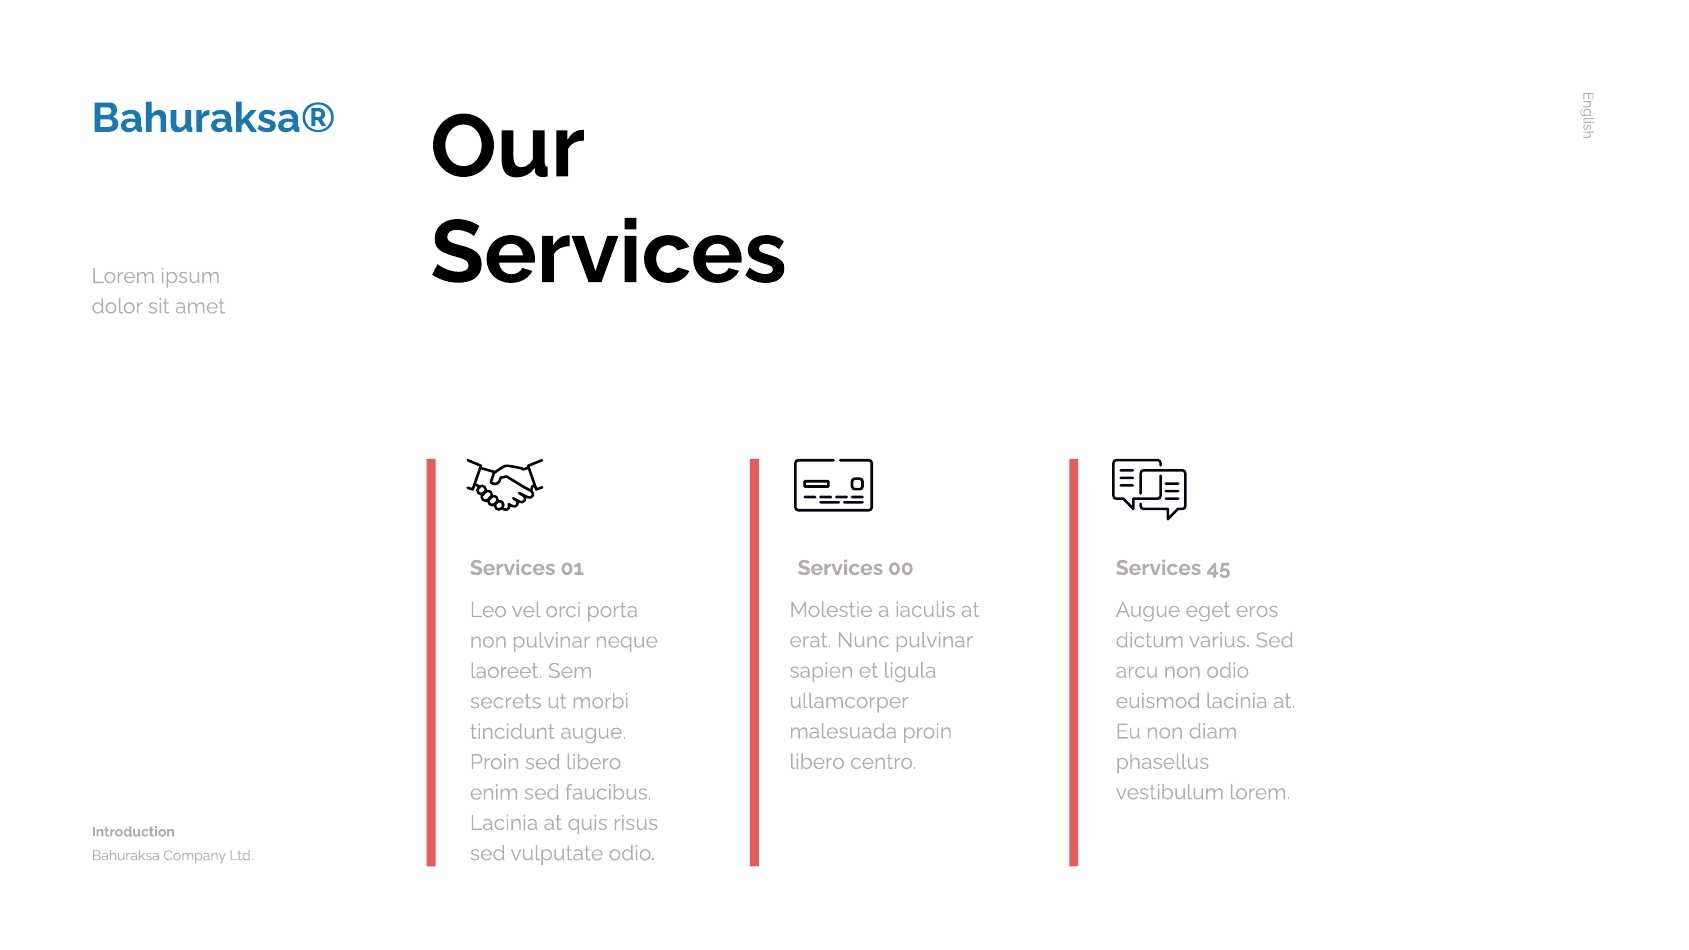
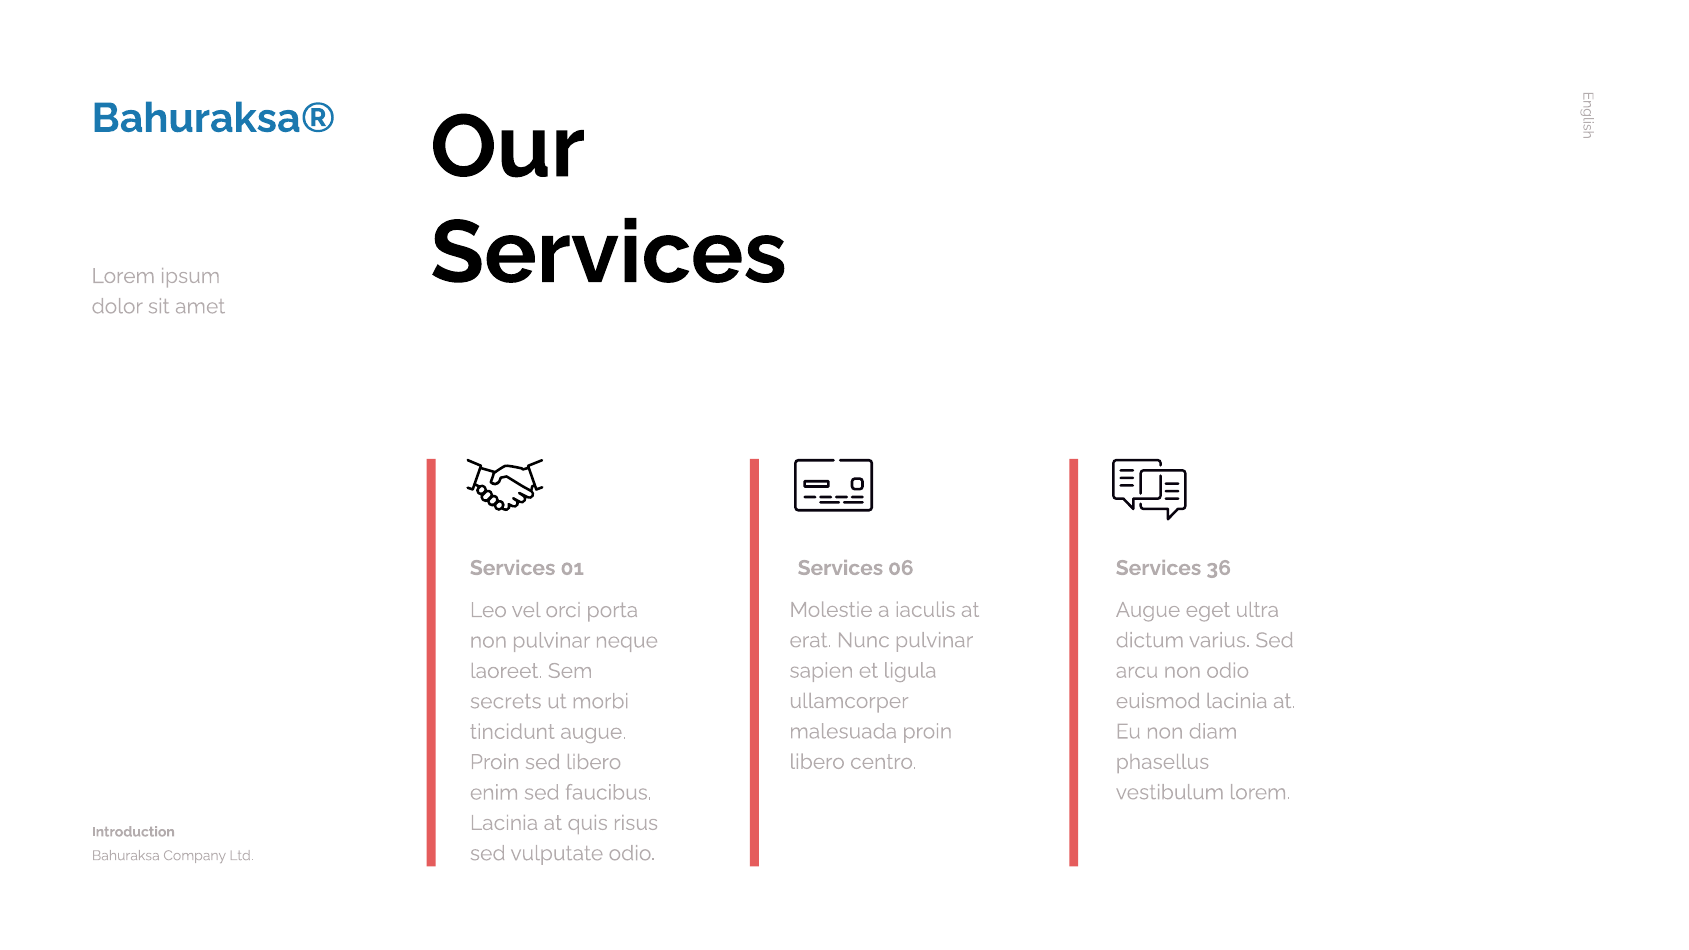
00: 00 -> 06
45: 45 -> 36
eros: eros -> ultra
